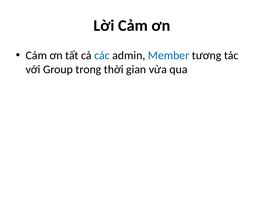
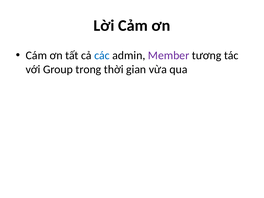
Member colour: blue -> purple
